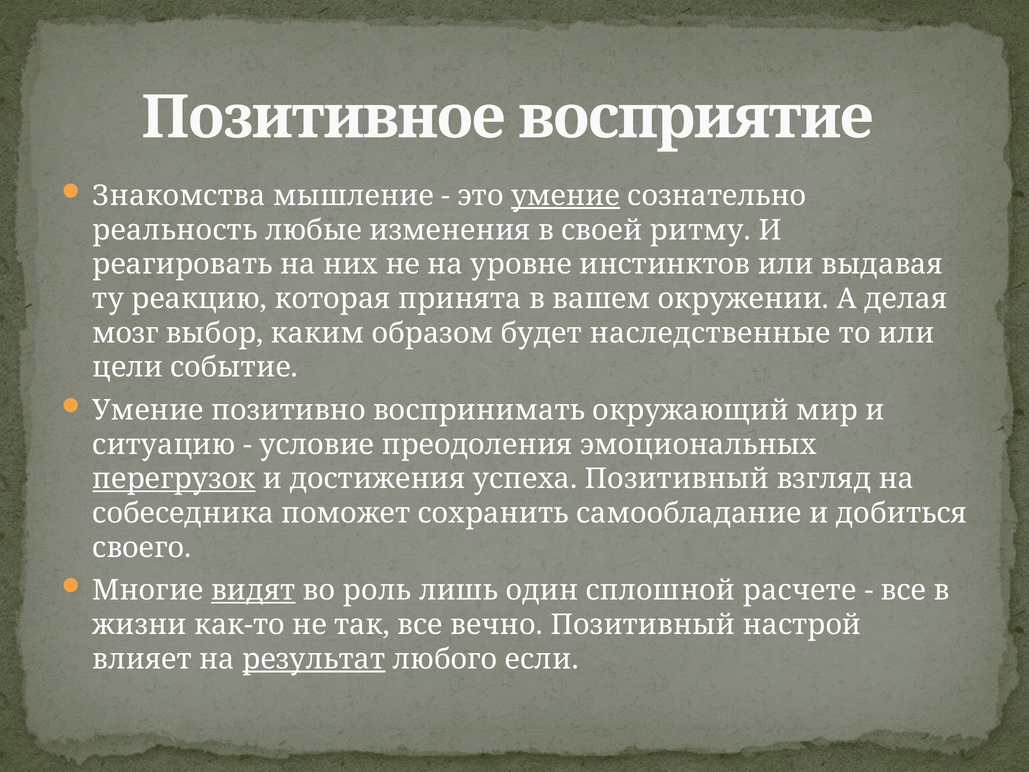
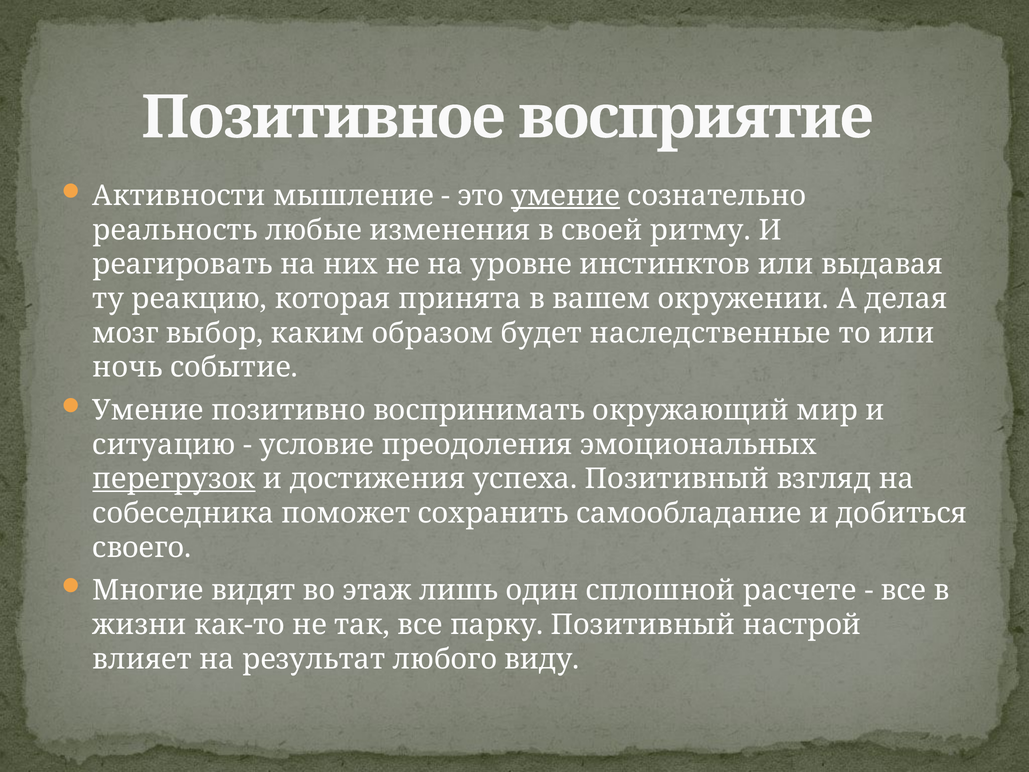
Знакомства: Знакомства -> Активности
цели: цели -> ночь
видят underline: present -> none
роль: роль -> этаж
вечно: вечно -> парку
результат underline: present -> none
если: если -> виду
